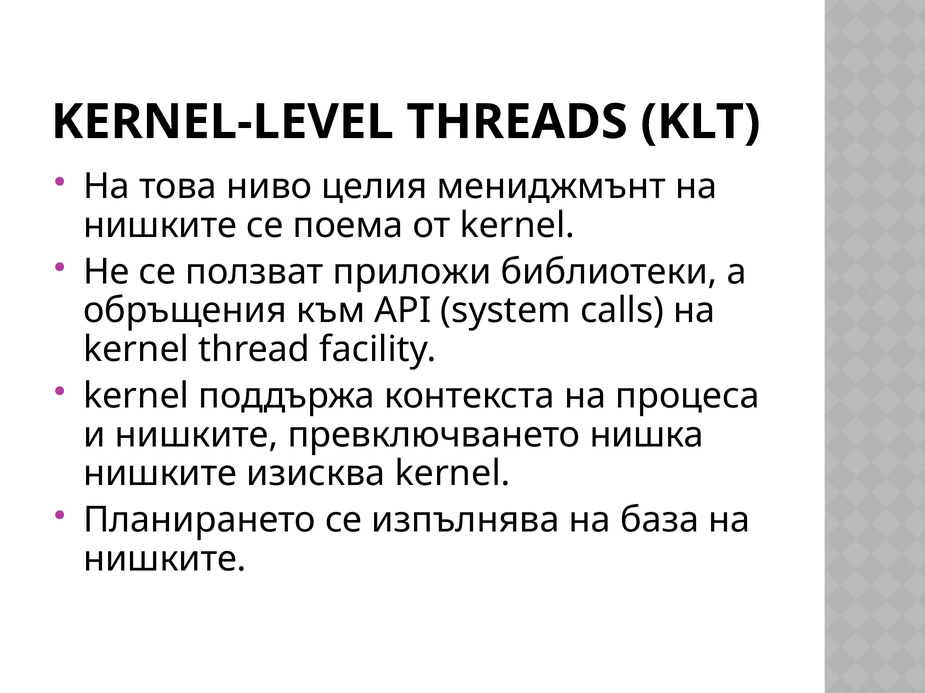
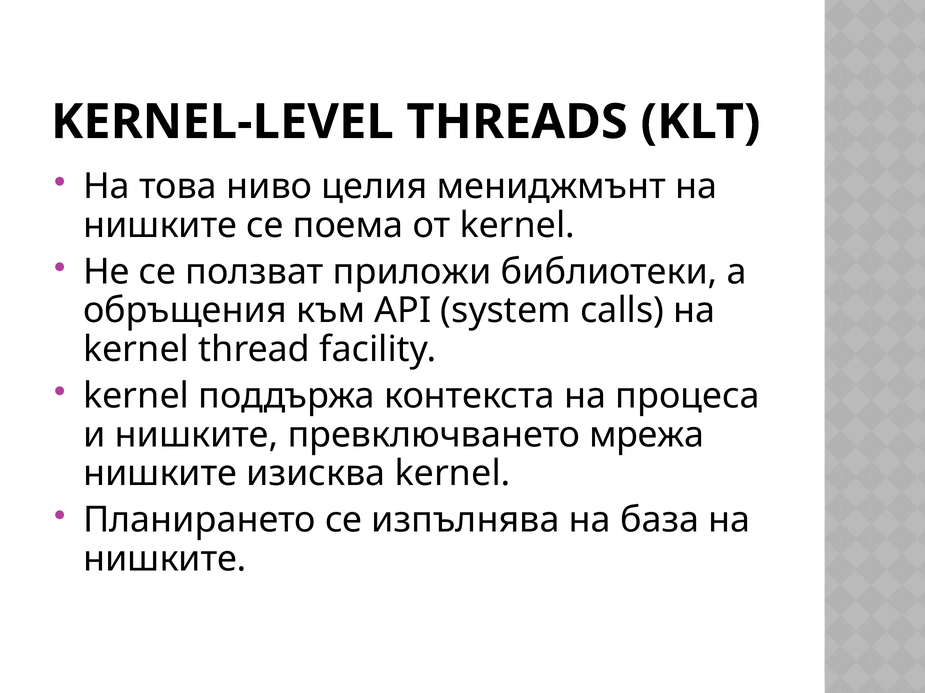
нишка: нишка -> мрежа
